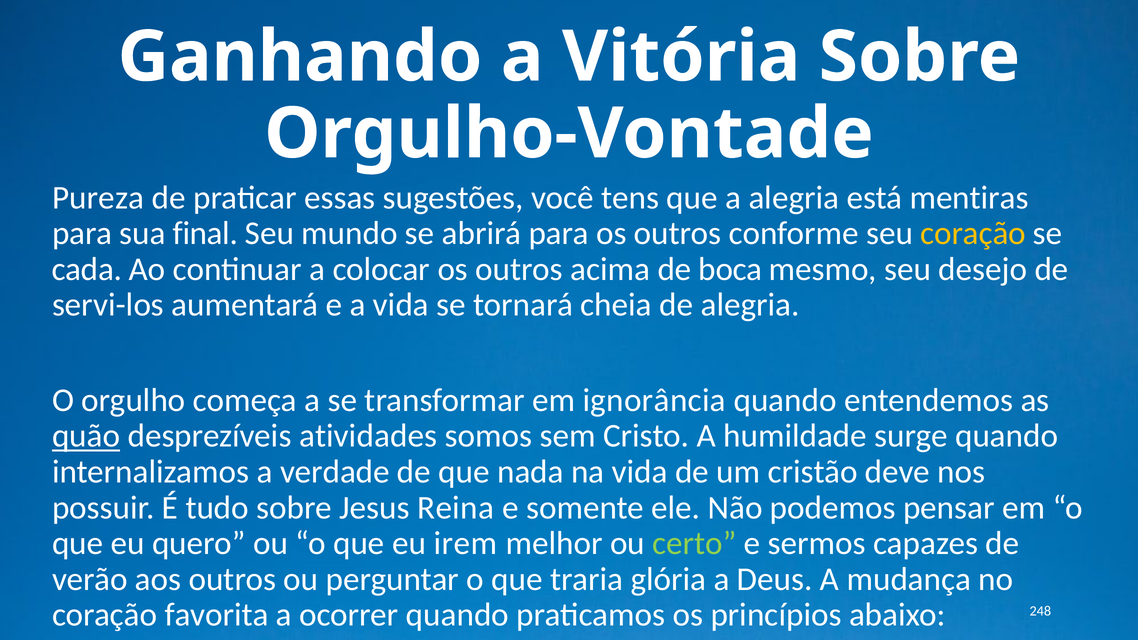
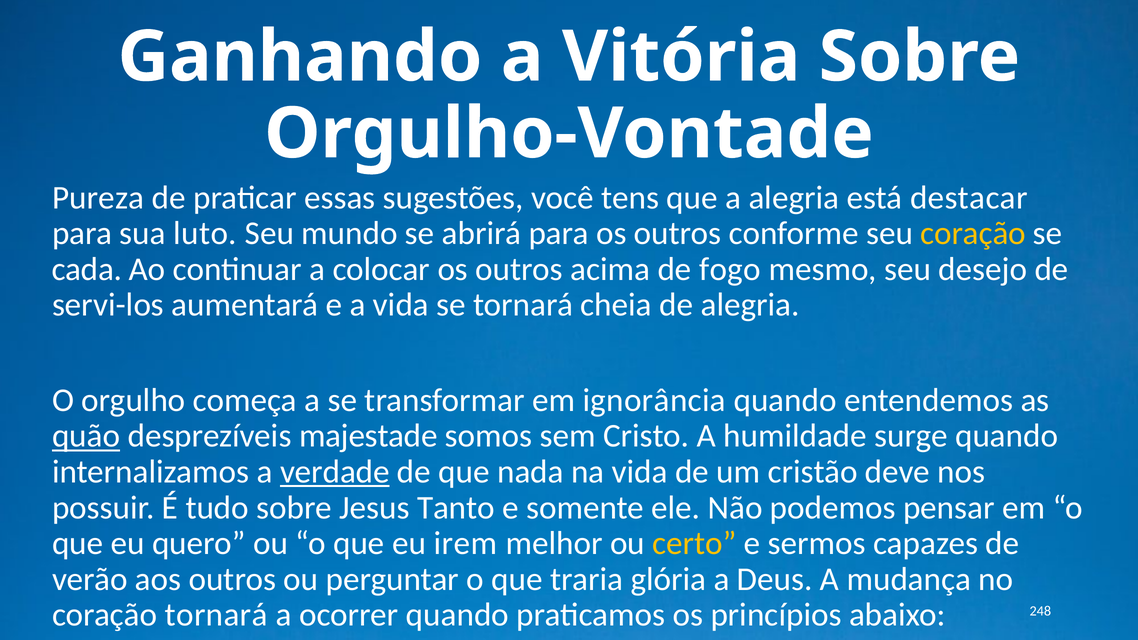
mentiras: mentiras -> destacar
final: final -> luto
boca: boca -> fogo
atividades: atividades -> majestade
verdade underline: none -> present
Reina: Reina -> Tanto
certo colour: light green -> yellow
coração favorita: favorita -> tornará
